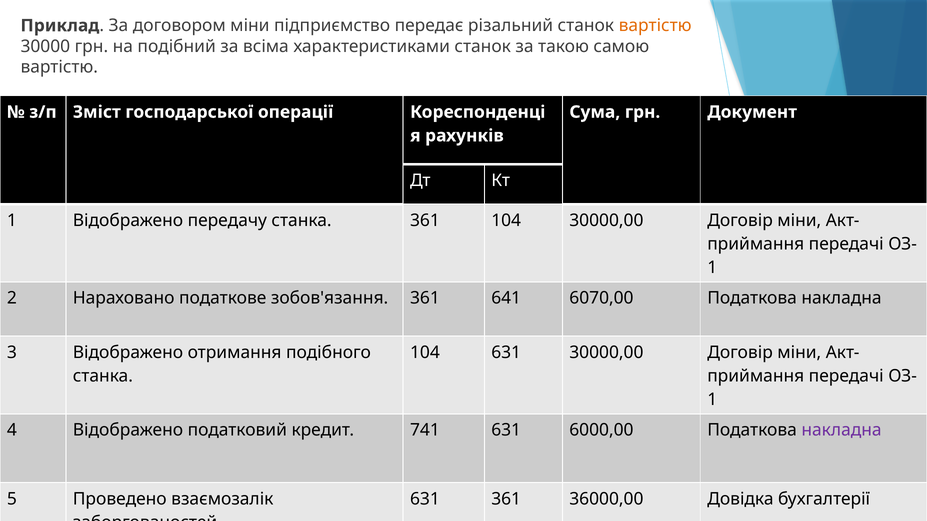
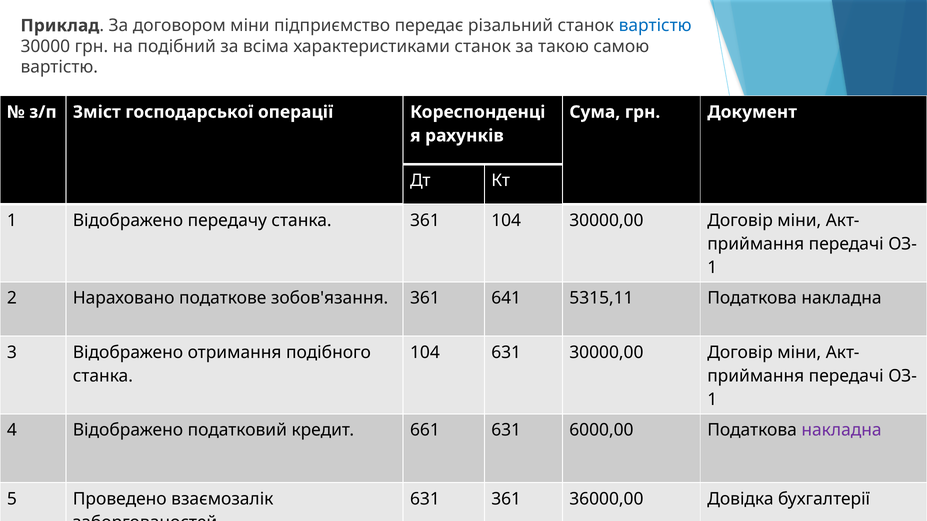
вартістю at (655, 26) colour: orange -> blue
6070,00: 6070,00 -> 5315,11
741: 741 -> 661
